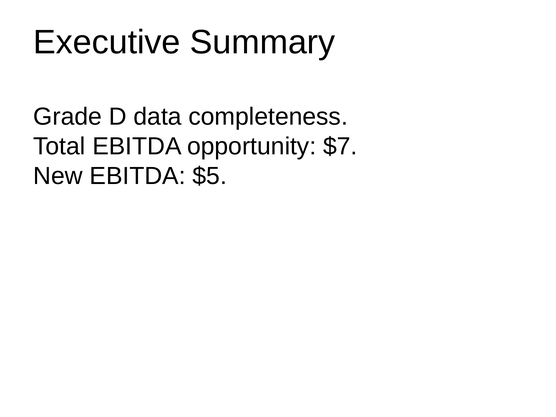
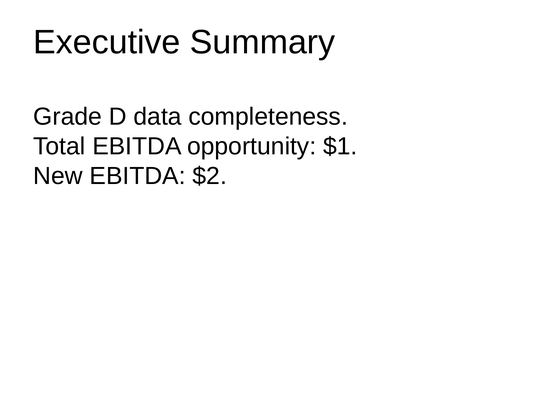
$7: $7 -> $1
$5: $5 -> $2
